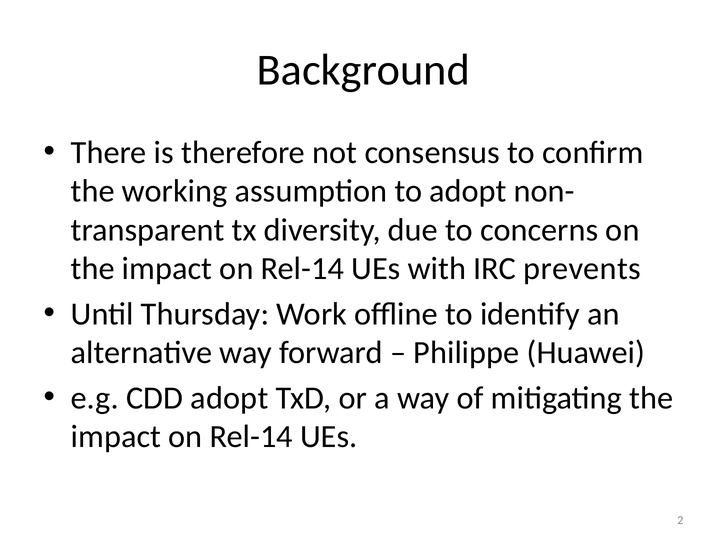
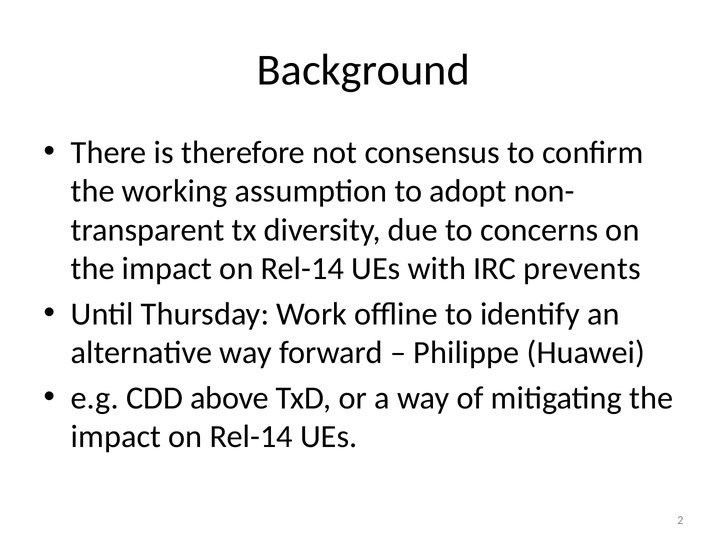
CDD adopt: adopt -> above
